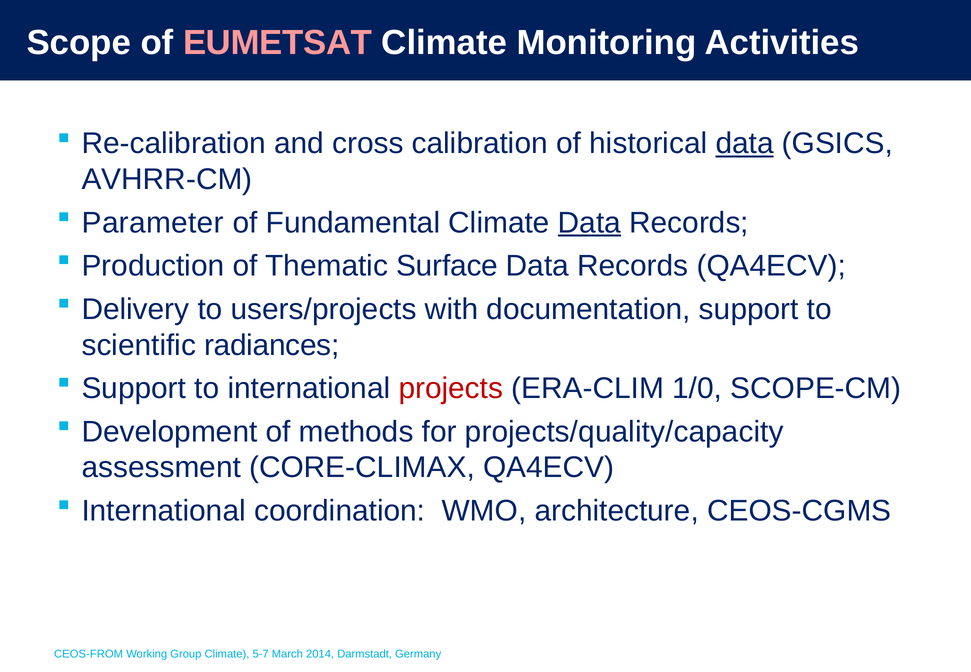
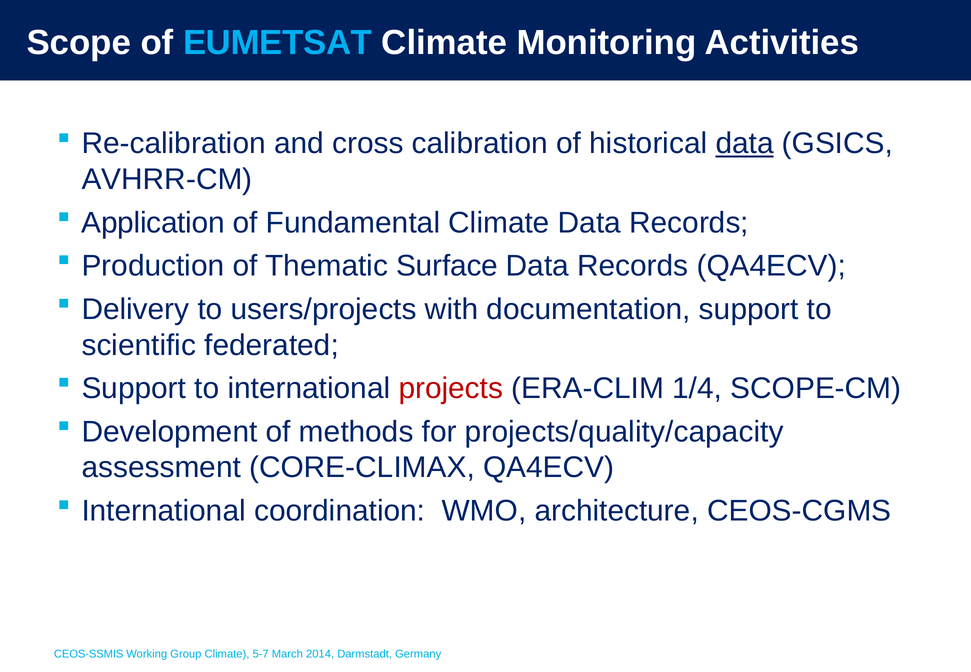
EUMETSAT colour: pink -> light blue
Parameter: Parameter -> Application
Data at (589, 223) underline: present -> none
radiances: radiances -> federated
1/0: 1/0 -> 1/4
CEOS-FROM: CEOS-FROM -> CEOS-SSMIS
